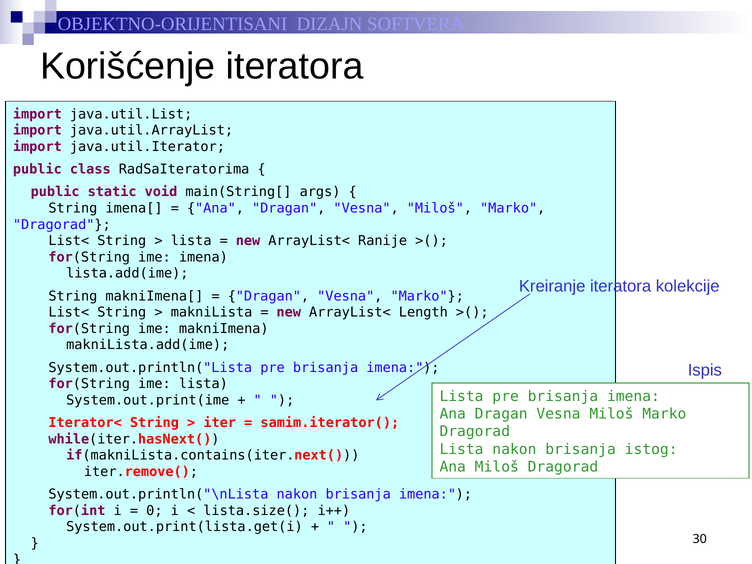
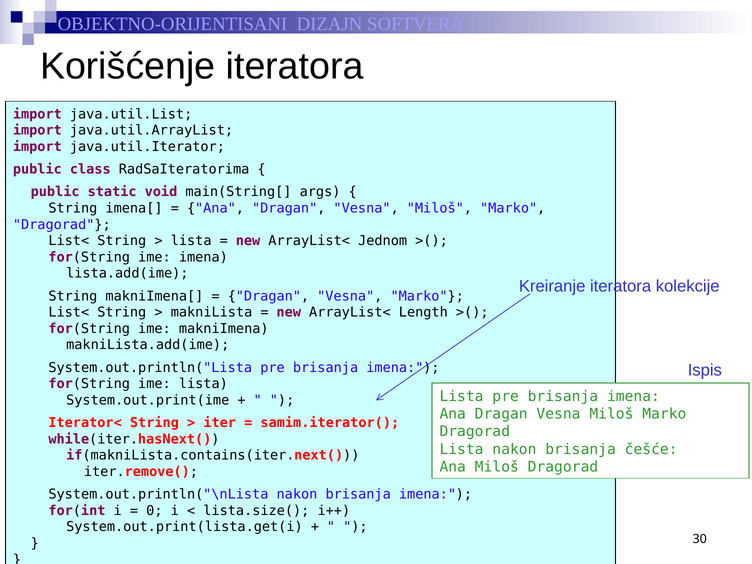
Ranije: Ranije -> Jednom
istog: istog -> češće
